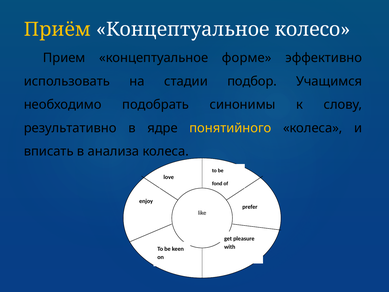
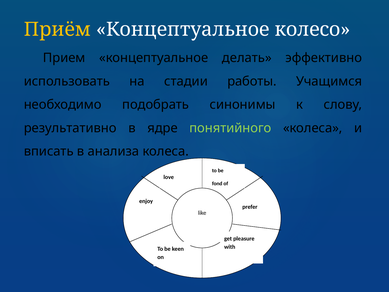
форме: форме -> делать
подбор: подбор -> работы
понятийного colour: yellow -> light green
